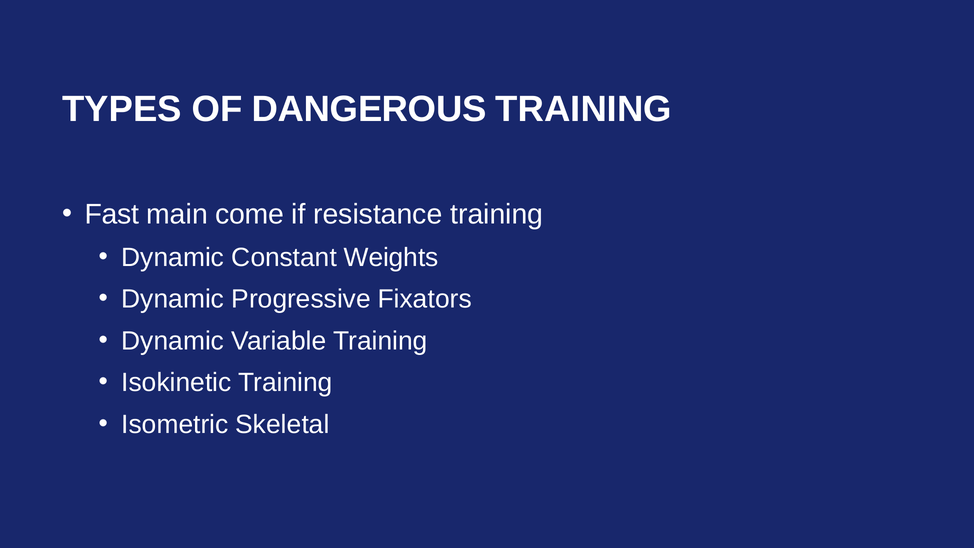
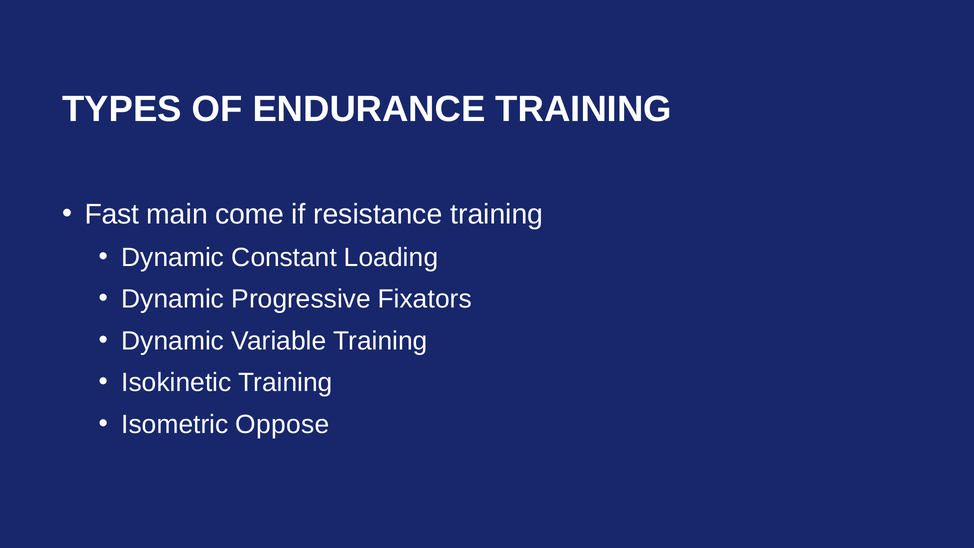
DANGEROUS: DANGEROUS -> ENDURANCE
Weights: Weights -> Loading
Skeletal: Skeletal -> Oppose
